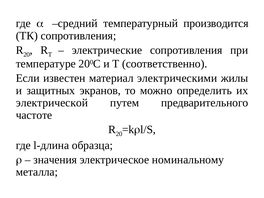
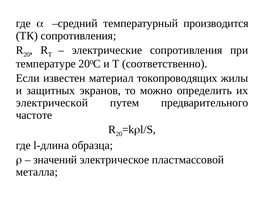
электрическими: электрическими -> токопроводящих
значения: значения -> значений
номинальному: номинальному -> пластмассовой
